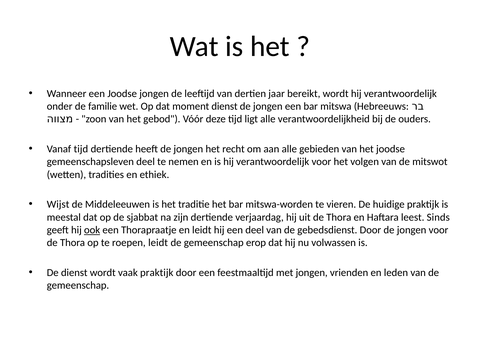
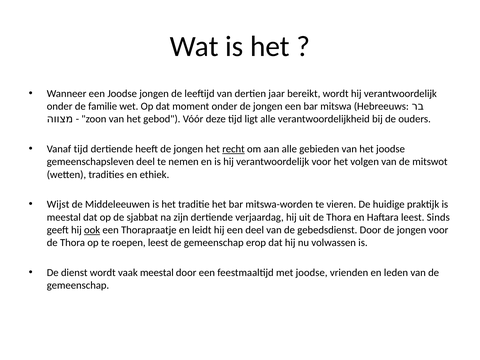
moment dienst: dienst -> onder
recht underline: none -> present
roepen leidt: leidt -> leest
vaak praktijk: praktijk -> meestal
met jongen: jongen -> joodse
